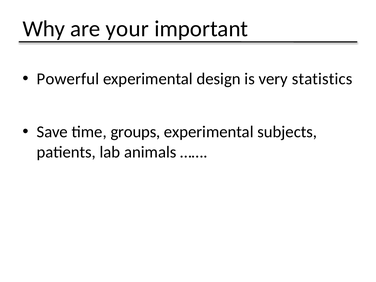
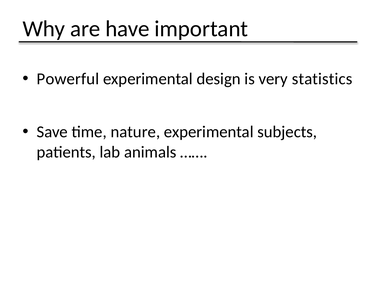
your: your -> have
groups: groups -> nature
